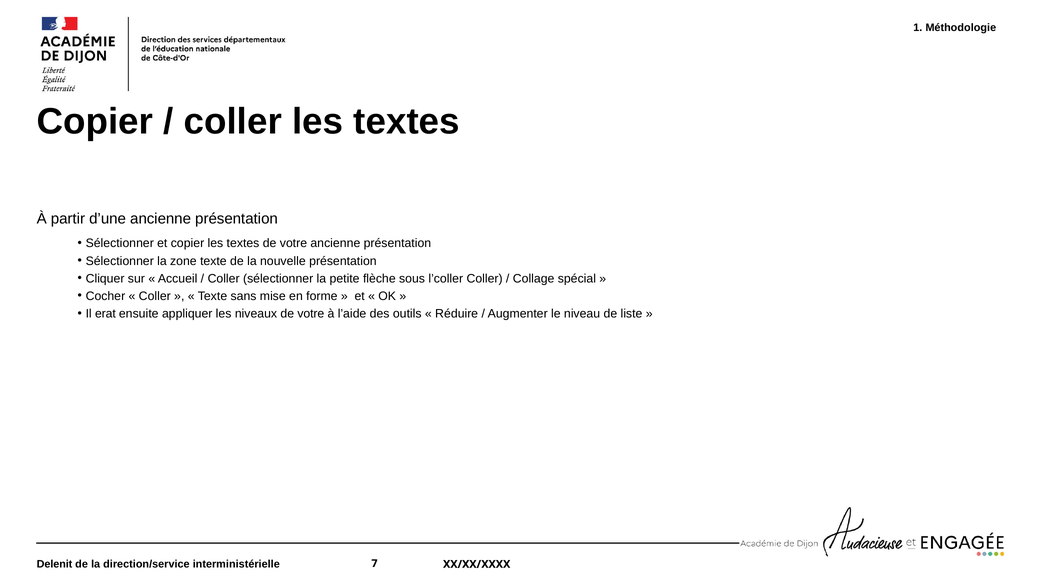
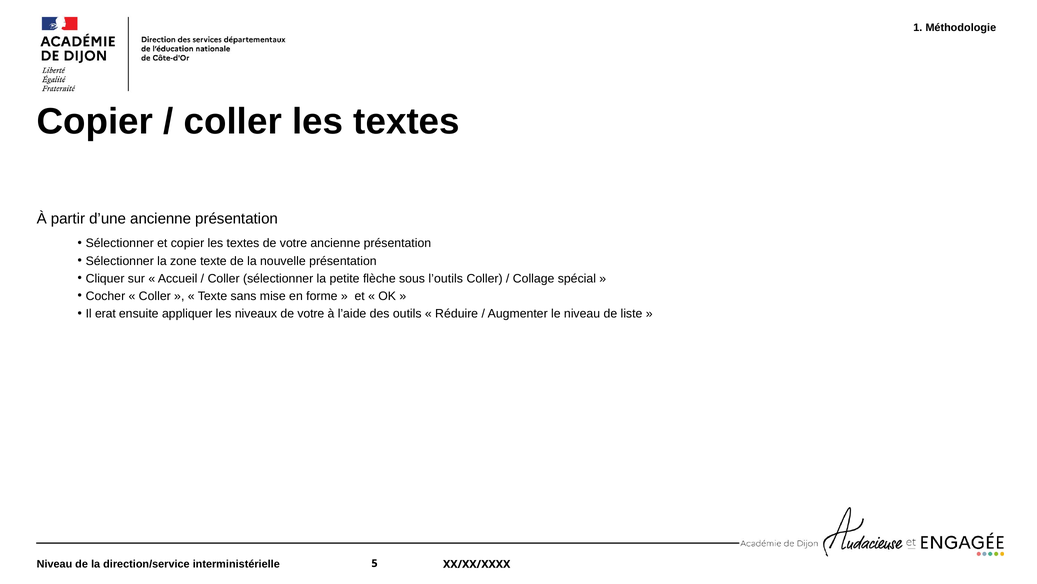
l’coller: l’coller -> l’outils
Delenit at (55, 564): Delenit -> Niveau
7: 7 -> 5
